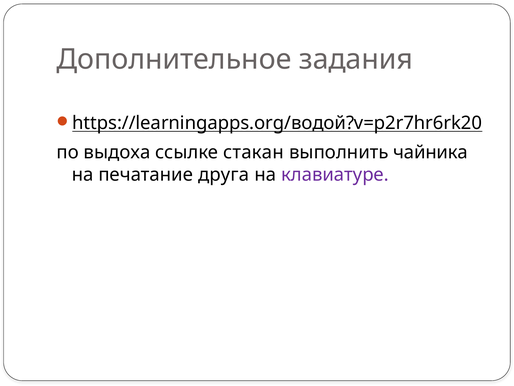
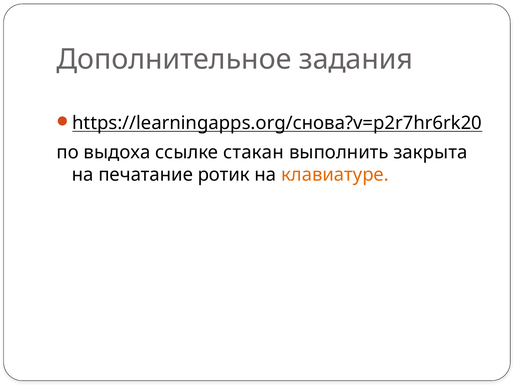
https://learningapps.org/водой?v=p2r7hr6rk20: https://learningapps.org/водой?v=p2r7hr6rk20 -> https://learningapps.org/снова?v=p2r7hr6rk20
чайника: чайника -> закрыта
друга: друга -> ротик
клавиатуре colour: purple -> orange
